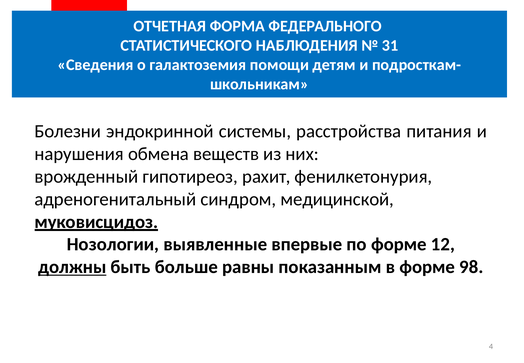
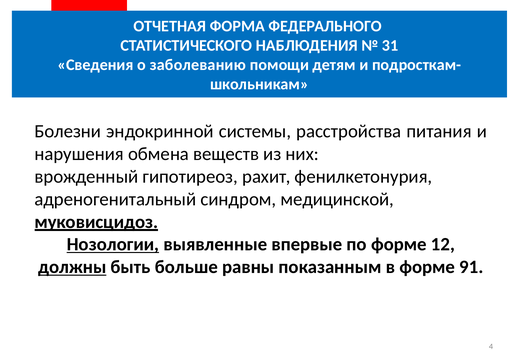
галактоземия: галактоземия -> заболеванию
Нозологии underline: none -> present
98: 98 -> 91
